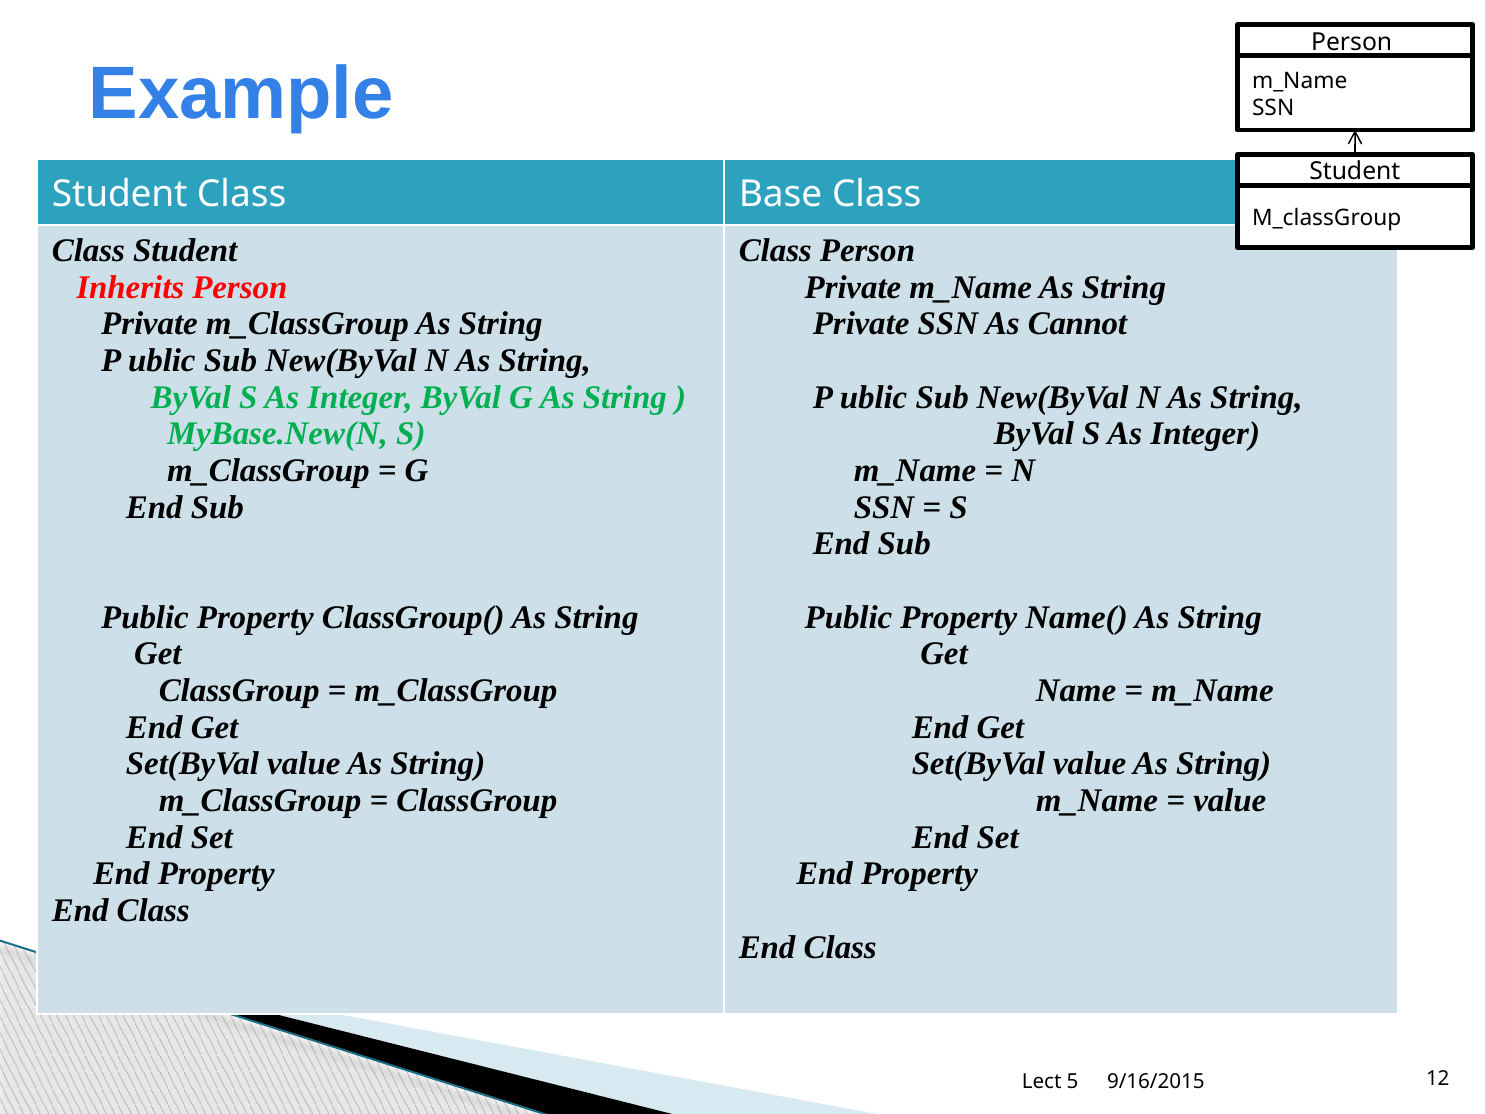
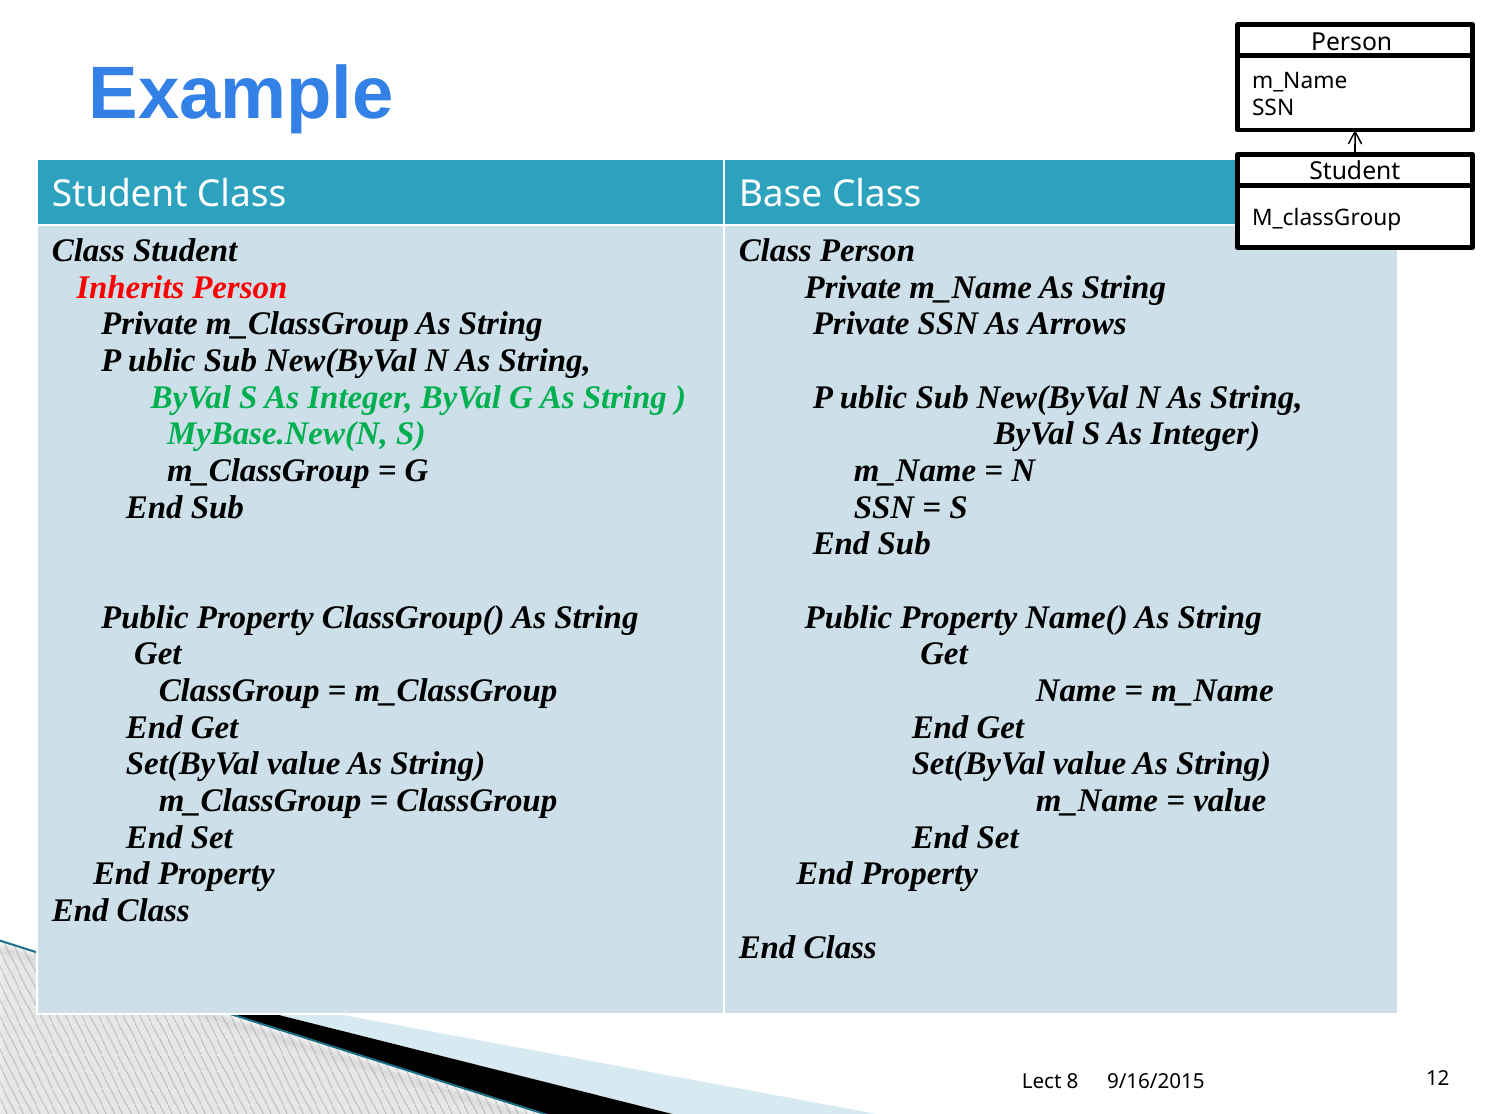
Cannot: Cannot -> Arrows
5: 5 -> 8
